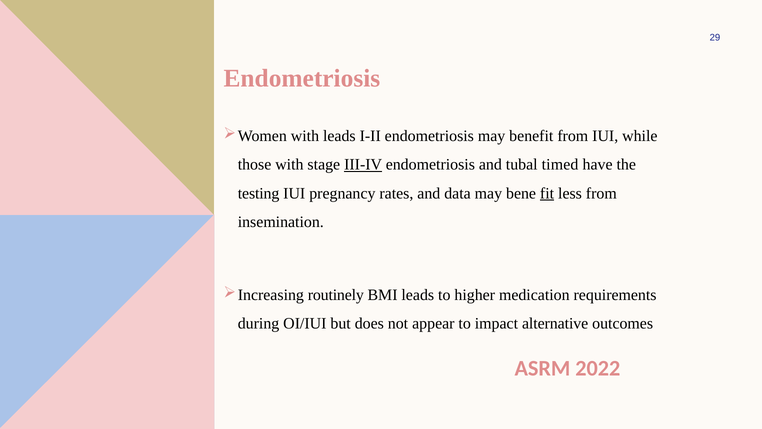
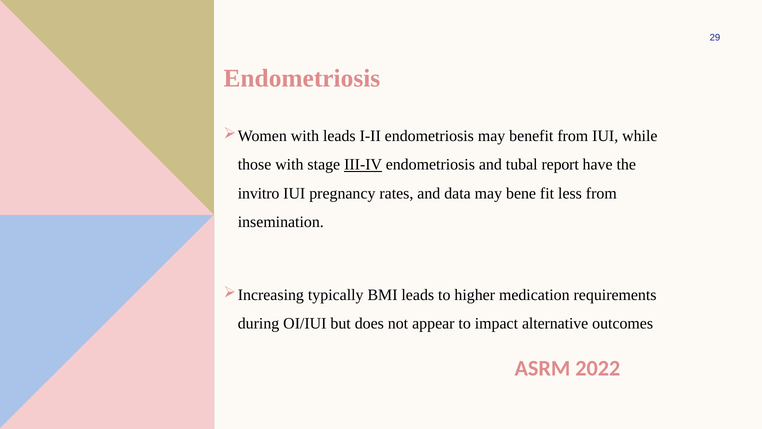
timed: timed -> report
testing: testing -> invitro
fit underline: present -> none
routinely: routinely -> typically
